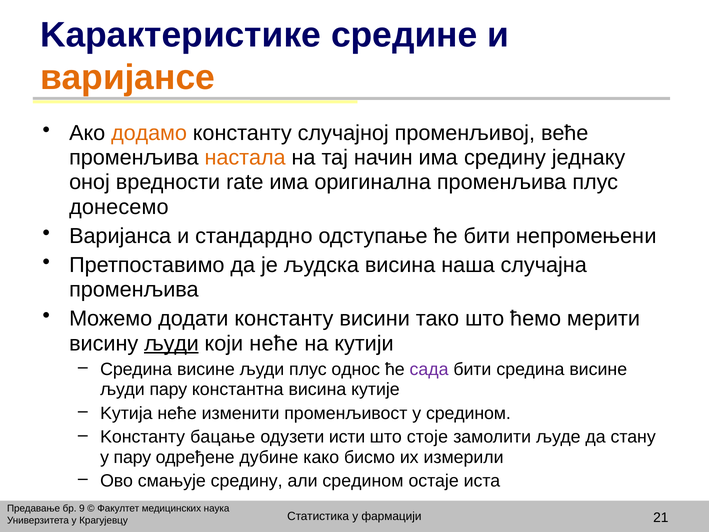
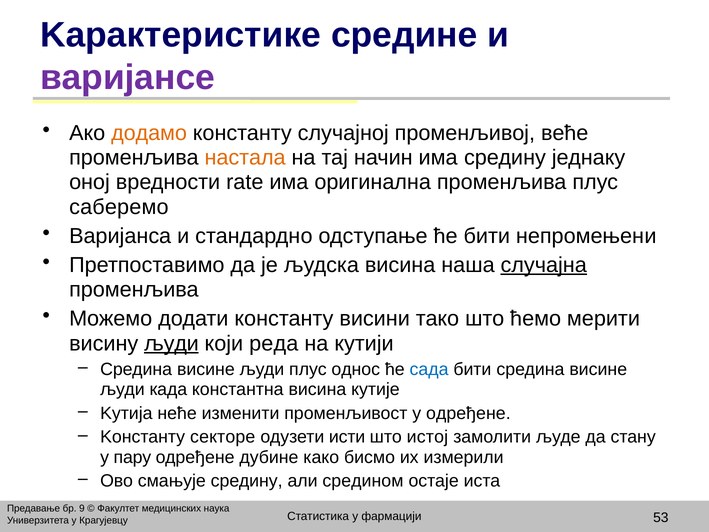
варијансе colour: orange -> purple
донесемо: донесемо -> саберемо
случајна underline: none -> present
који неће: неће -> реда
сада colour: purple -> blue
људи пару: пару -> када
у средином: средином -> одређене
бацање: бацање -> секторе
стоје: стоје -> истој
21: 21 -> 53
